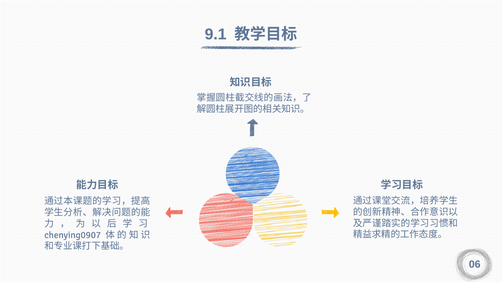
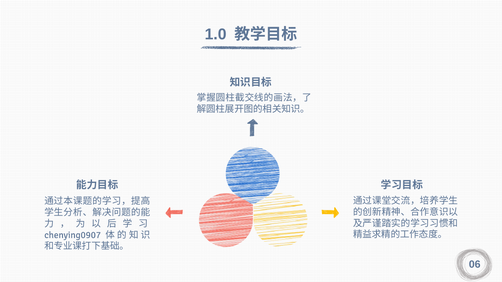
9.1: 9.1 -> 1.0
